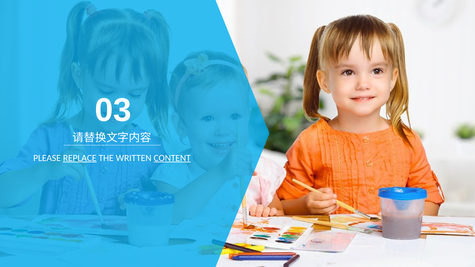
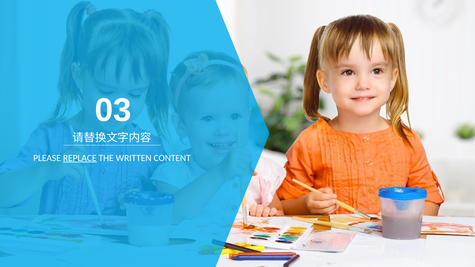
CONTENT underline: present -> none
